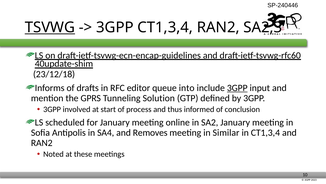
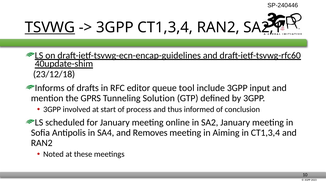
SA2,3: SA2,3 -> SA2,1
into: into -> tool
3GPP at (237, 88) underline: present -> none
Similar: Similar -> Aiming
